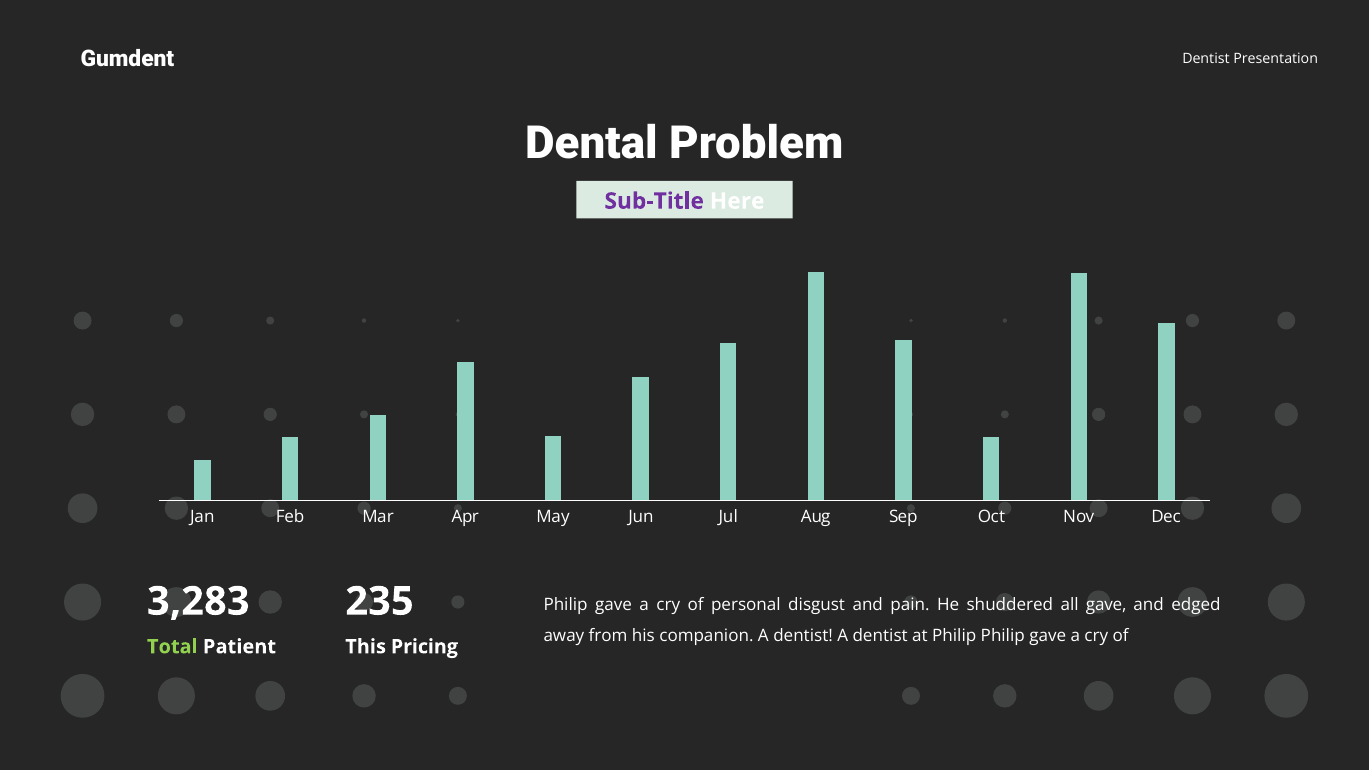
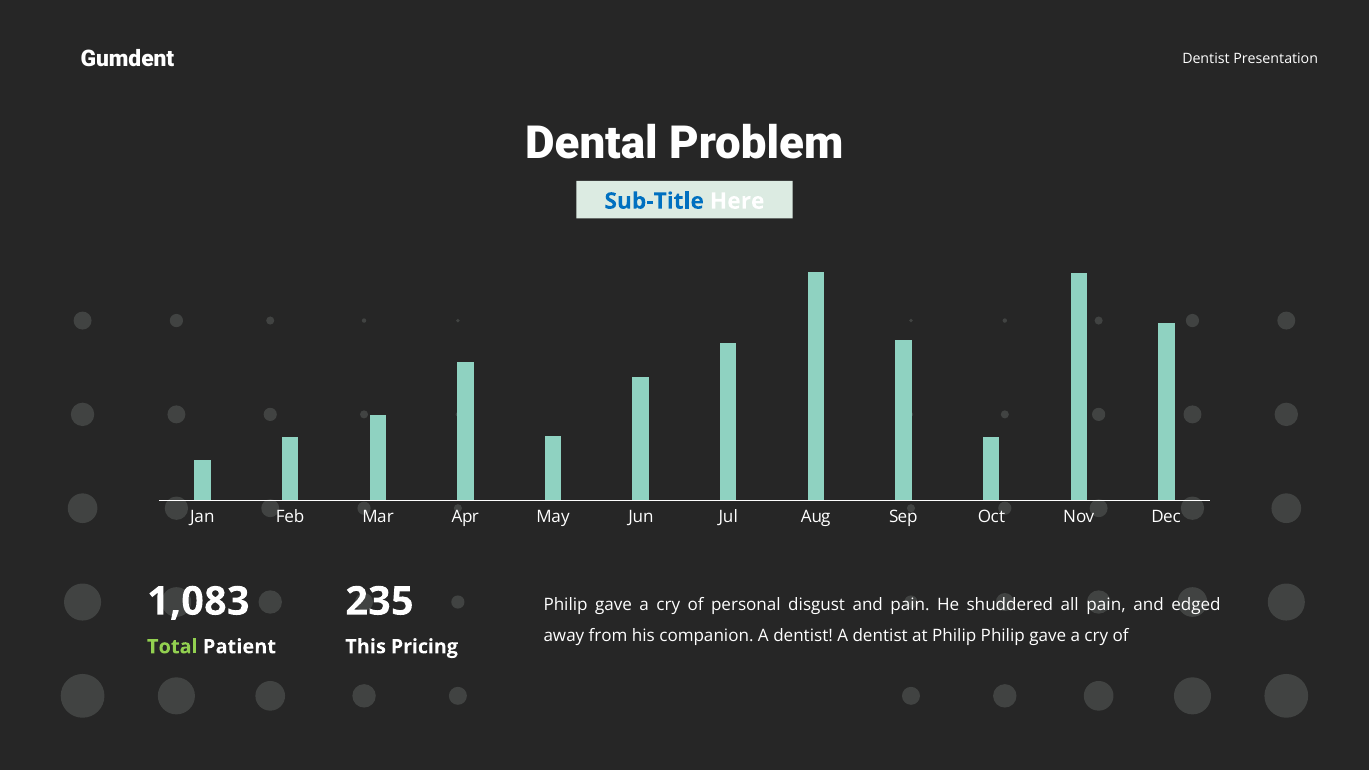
Sub-Title colour: purple -> blue
3,283: 3,283 -> 1,083
all gave: gave -> pain
